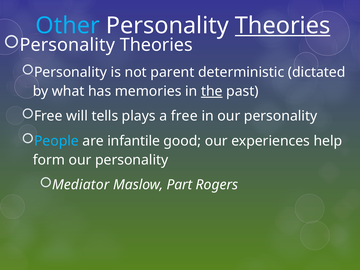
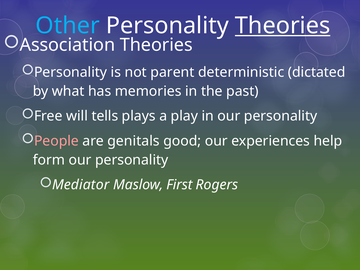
Personality at (67, 45): Personality -> Association
the underline: present -> none
a free: free -> play
People colour: light blue -> pink
infantile: infantile -> genitals
Part: Part -> First
